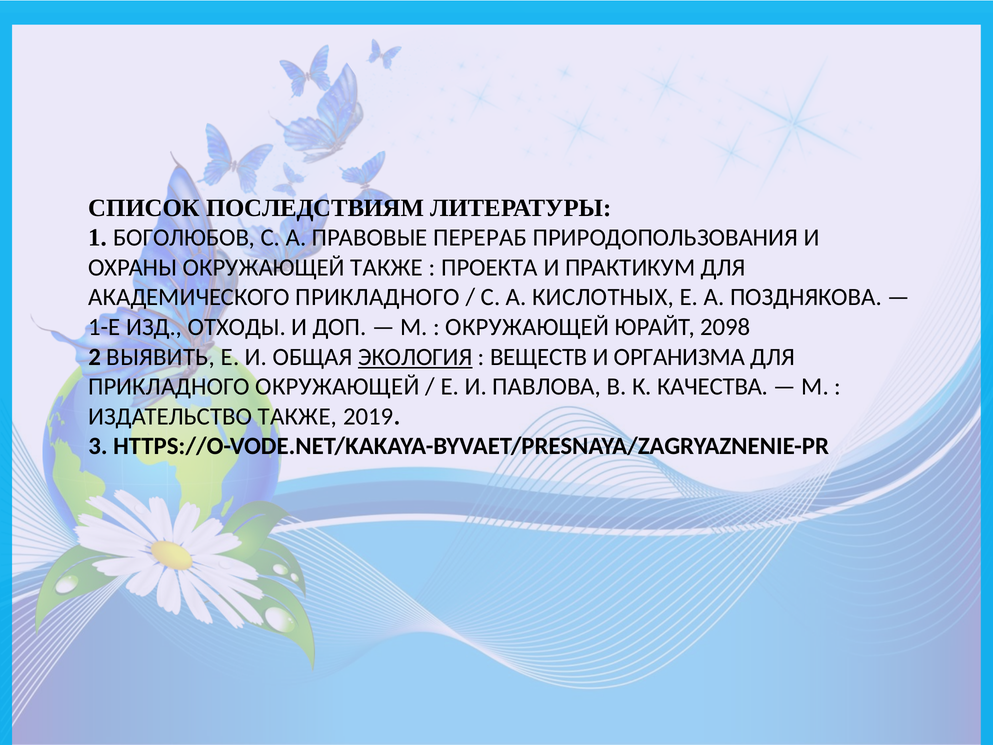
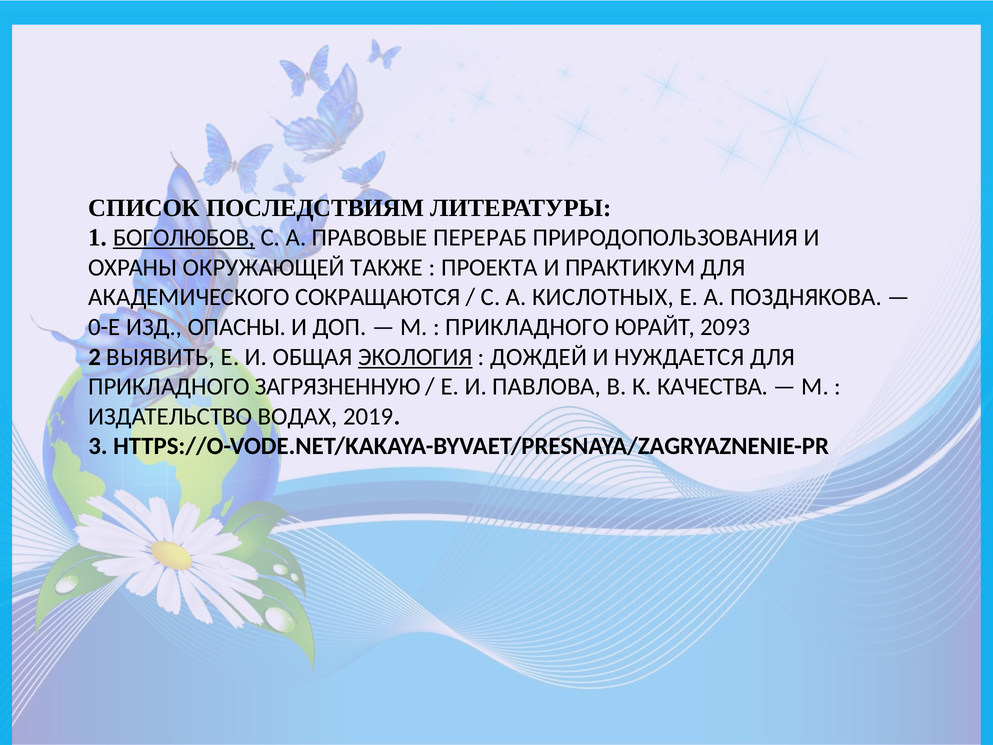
БОГОЛЮБОВ underline: none -> present
АКАДЕМИЧЕСКОГО ПРИКЛАДНОГО: ПРИКЛАДНОГО -> СОКРАЩАЮТСЯ
1-Е: 1-Е -> 0-Е
ОТХОДЫ: ОТХОДЫ -> ОПАСНЫ
ОКРУЖАЮЩЕЙ at (527, 327): ОКРУЖАЮЩЕЙ -> ПРИКЛАДНОГО
2098: 2098 -> 2093
ВЕЩЕСТВ: ВЕЩЕСТВ -> ДОЖДЕЙ
ОРГАНИЗМА: ОРГАНИЗМА -> НУЖДАЕТСЯ
ПРИКЛАДНОГО ОКРУЖАЮЩЕЙ: ОКРУЖАЮЩЕЙ -> ЗАГРЯЗНЕННУЮ
ИЗДАТЕЛЬСТВО ТАКЖЕ: ТАКЖЕ -> ВОДАХ
